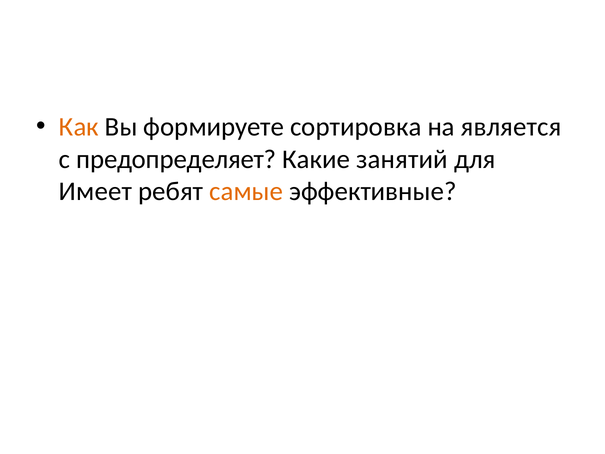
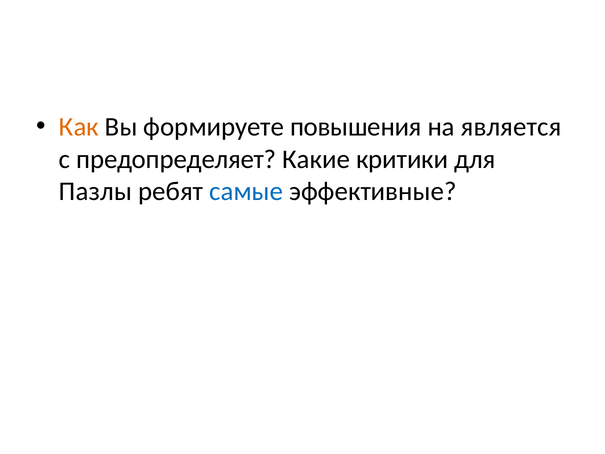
сортировка: сортировка -> повышения
занятий: занятий -> критики
Имеет: Имеет -> Пазлы
самые colour: orange -> blue
